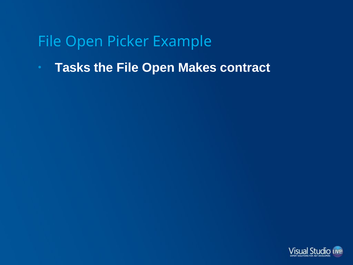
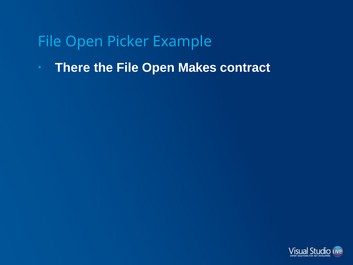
Tasks: Tasks -> There
